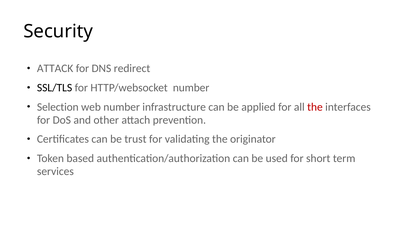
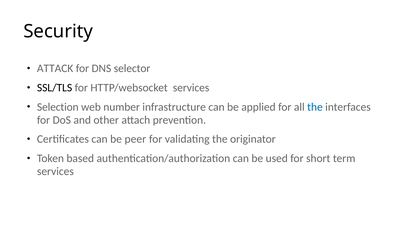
redirect: redirect -> selector
HTTP/websocket number: number -> services
the at (315, 107) colour: red -> blue
trust: trust -> peer
